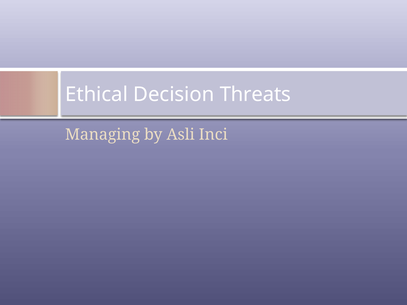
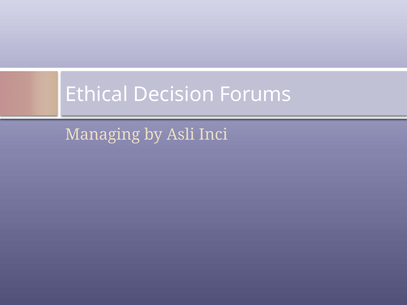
Threats: Threats -> Forums
